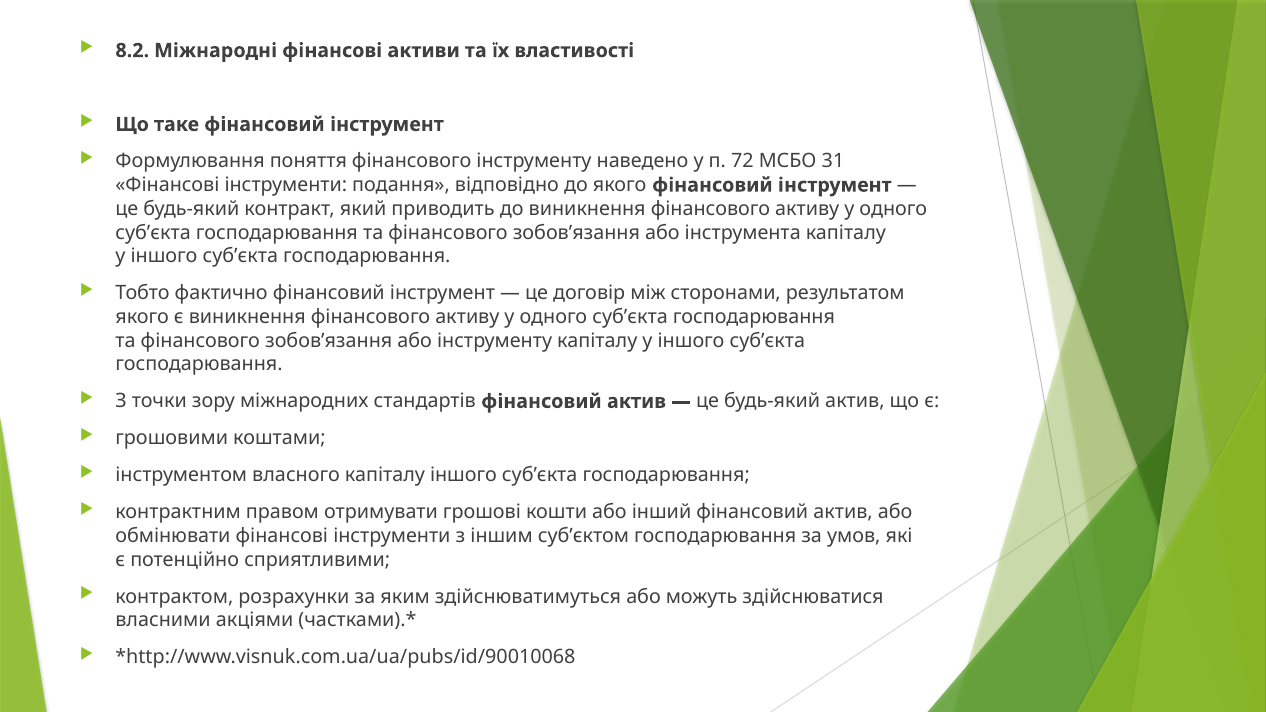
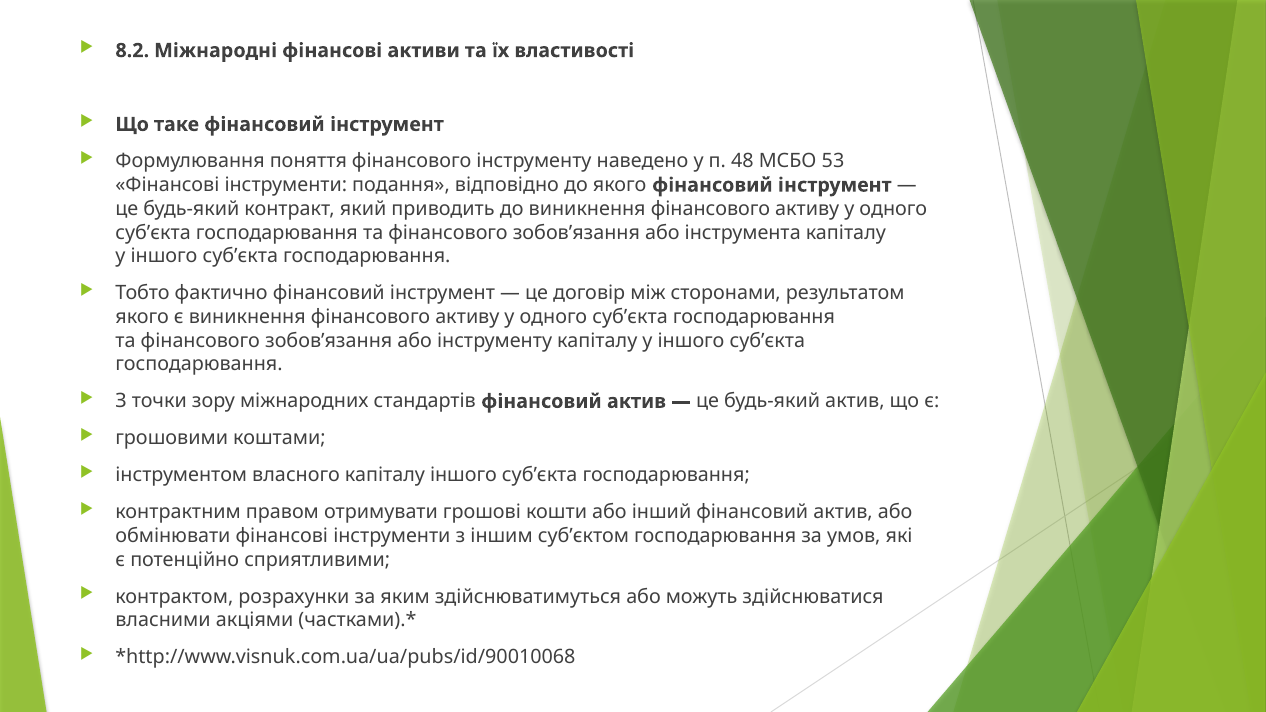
72: 72 -> 48
31: 31 -> 53
